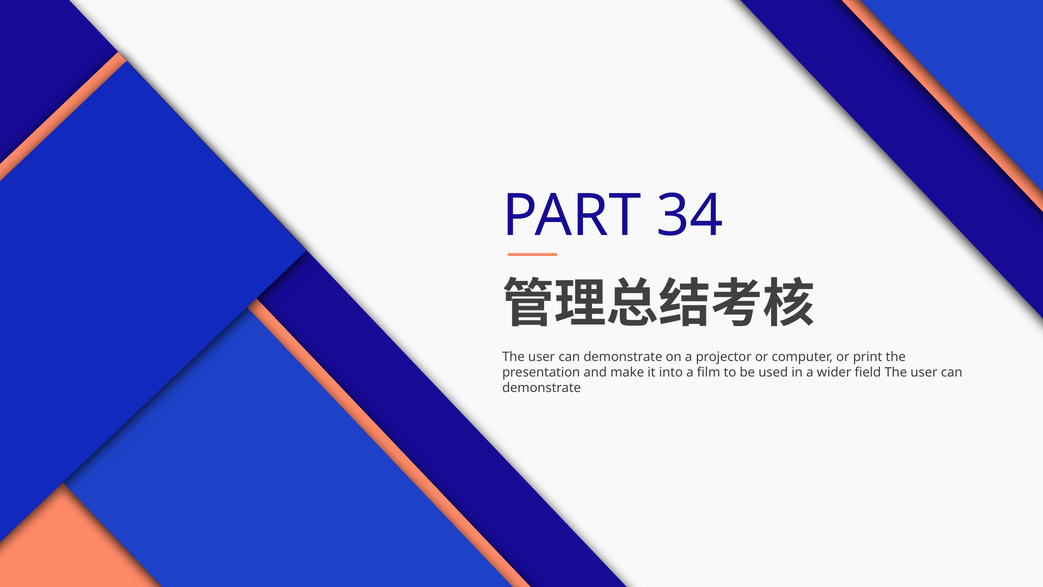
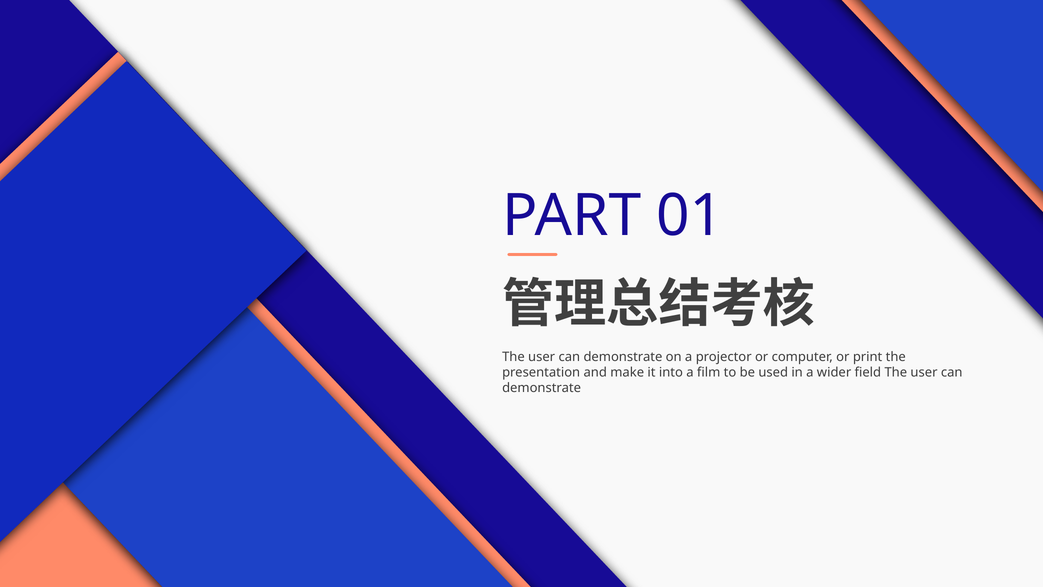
34: 34 -> 01
